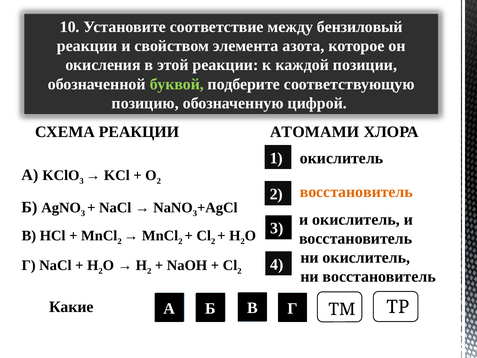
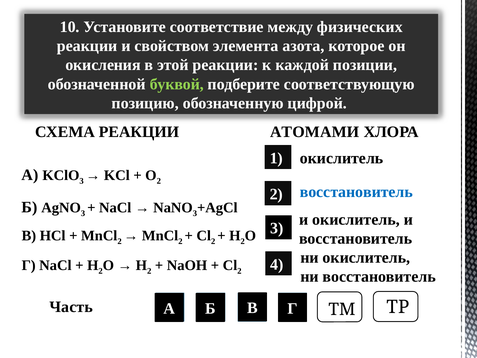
бензиловый: бензиловый -> физических
восстановитель at (356, 192) colour: orange -> blue
Какие: Какие -> Часть
